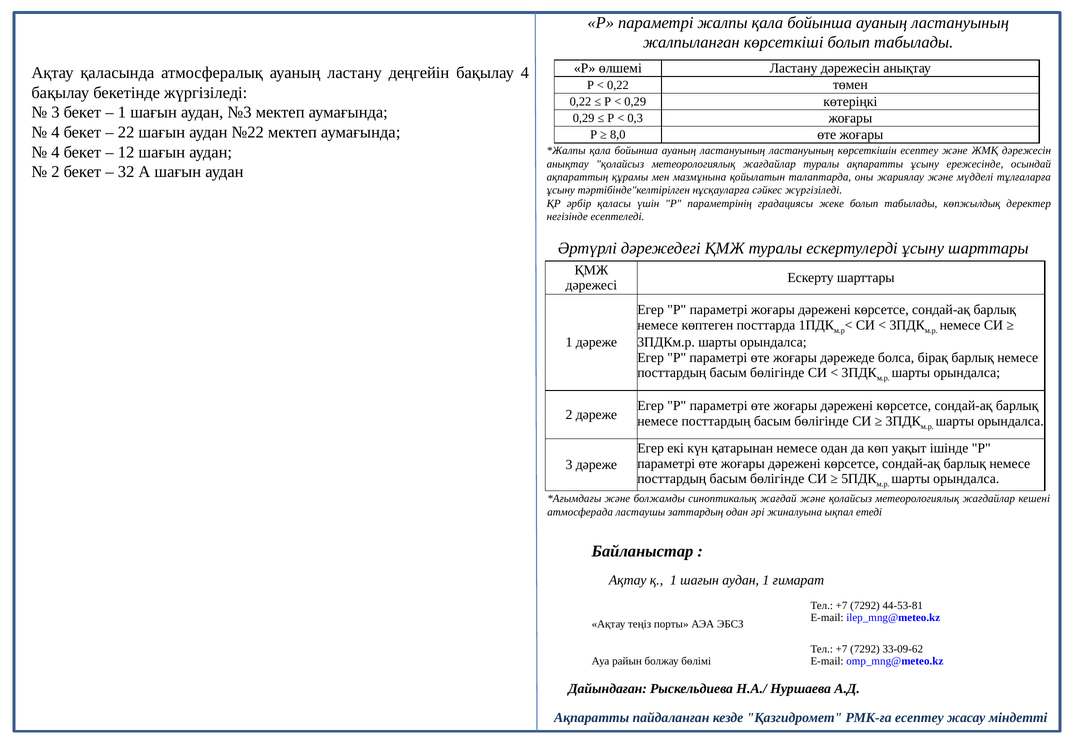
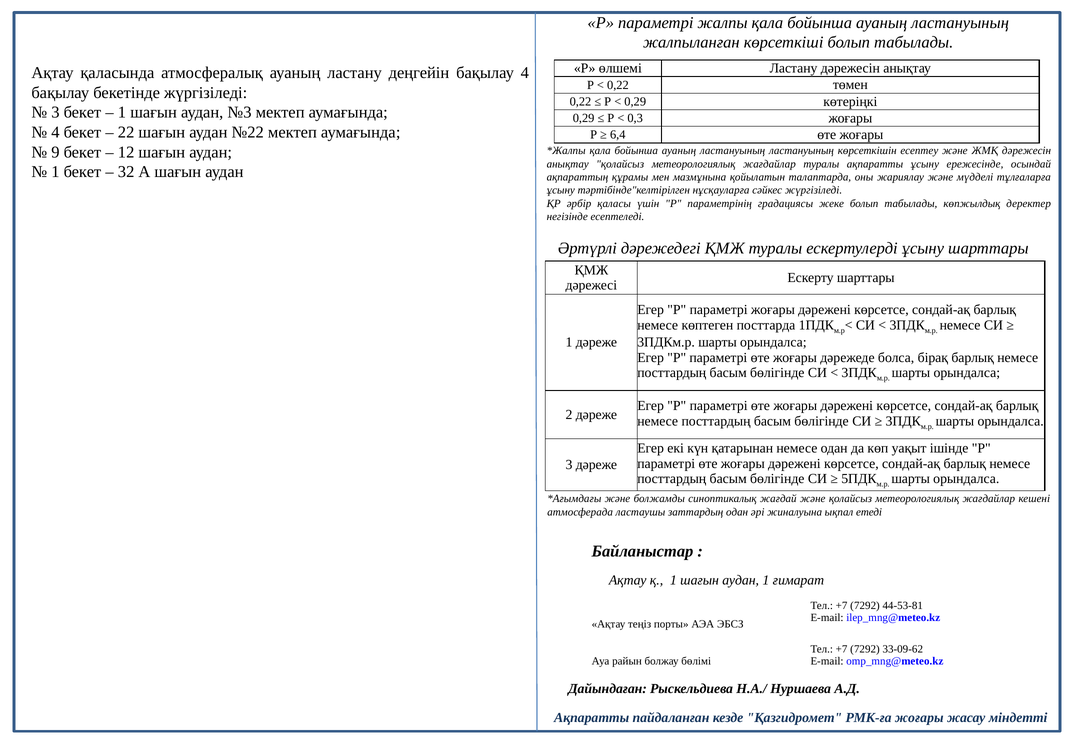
8,0: 8,0 -> 6,4
4 at (55, 152): 4 -> 9
2 at (55, 172): 2 -> 1
РМК-ға есептеу: есептеу -> жоғары
